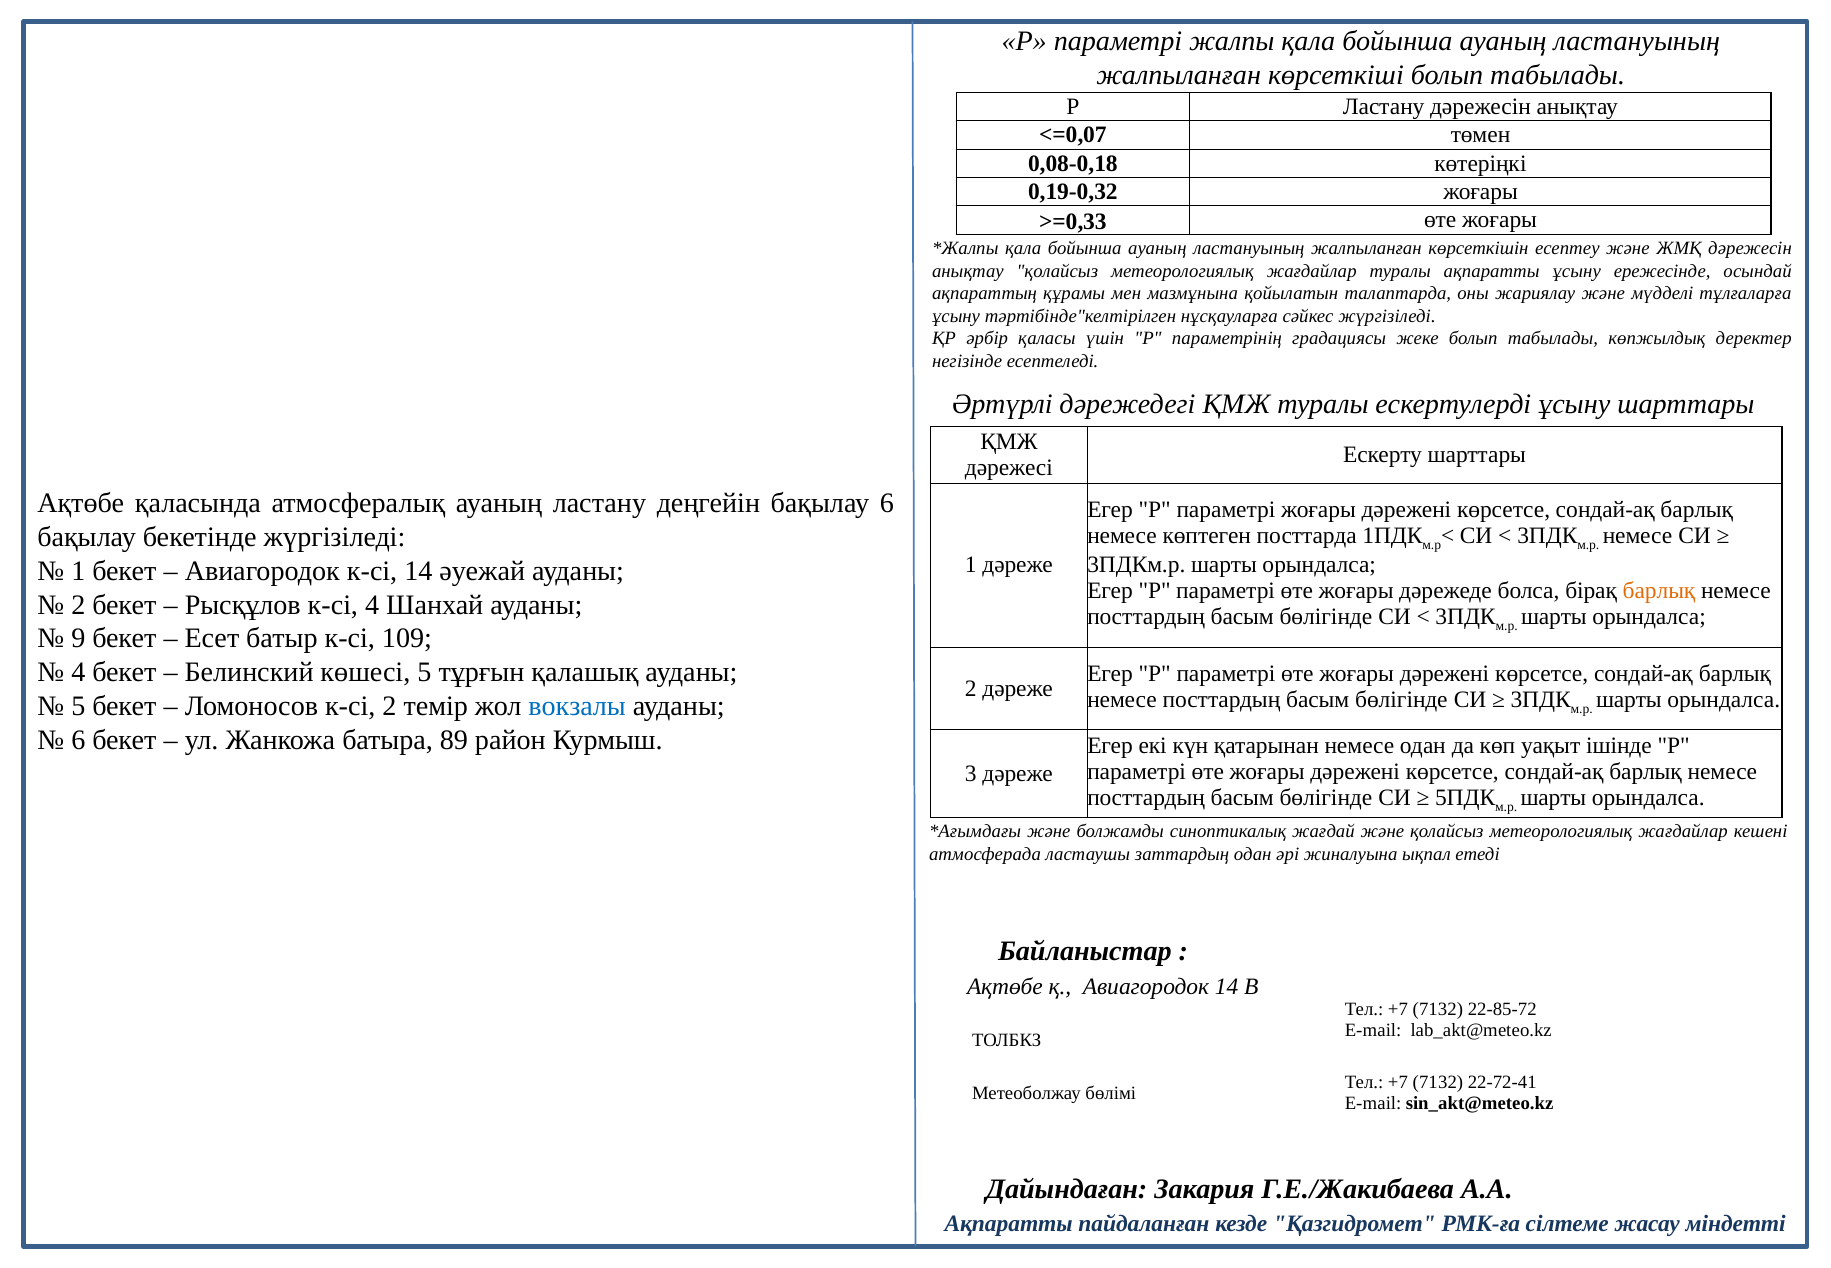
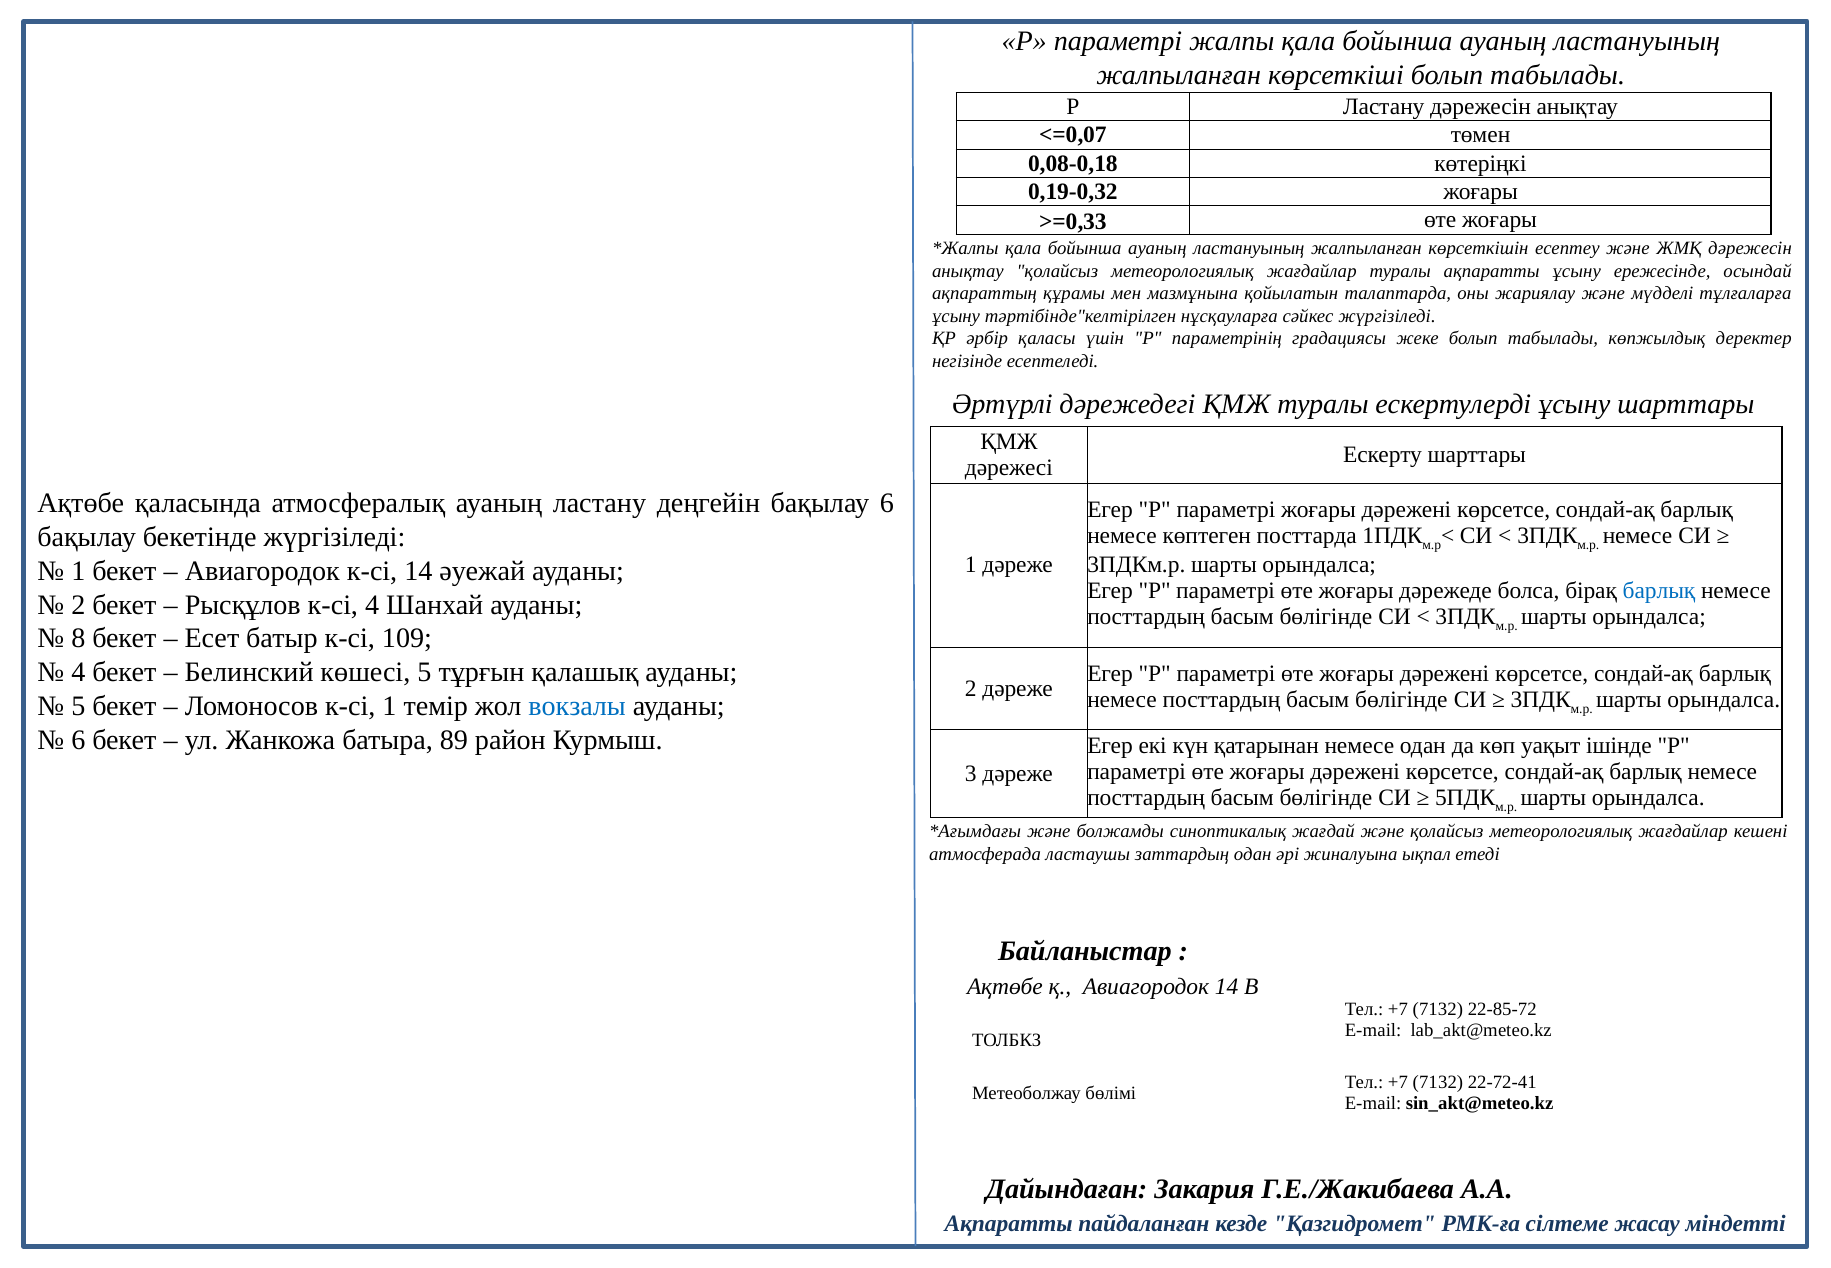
барлық at (1659, 591) colour: orange -> blue
9: 9 -> 8
к-сі 2: 2 -> 1
